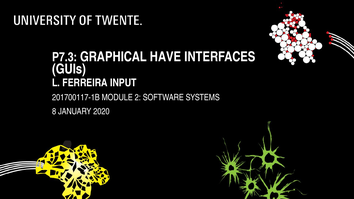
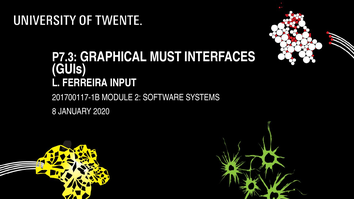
HAVE: HAVE -> MUST
